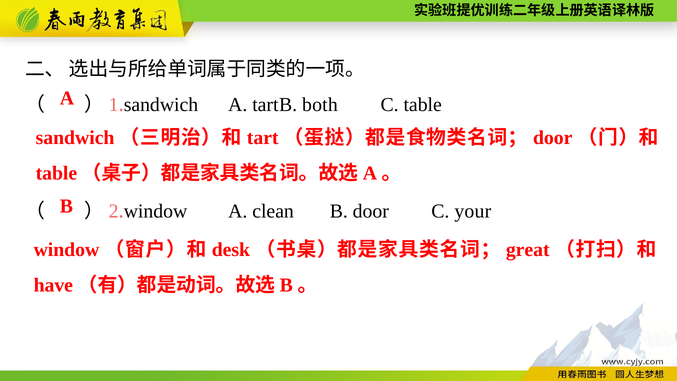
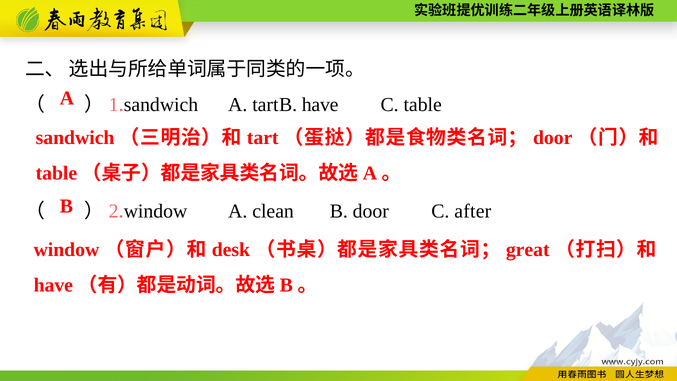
both at (320, 105): both -> have
your: your -> after
